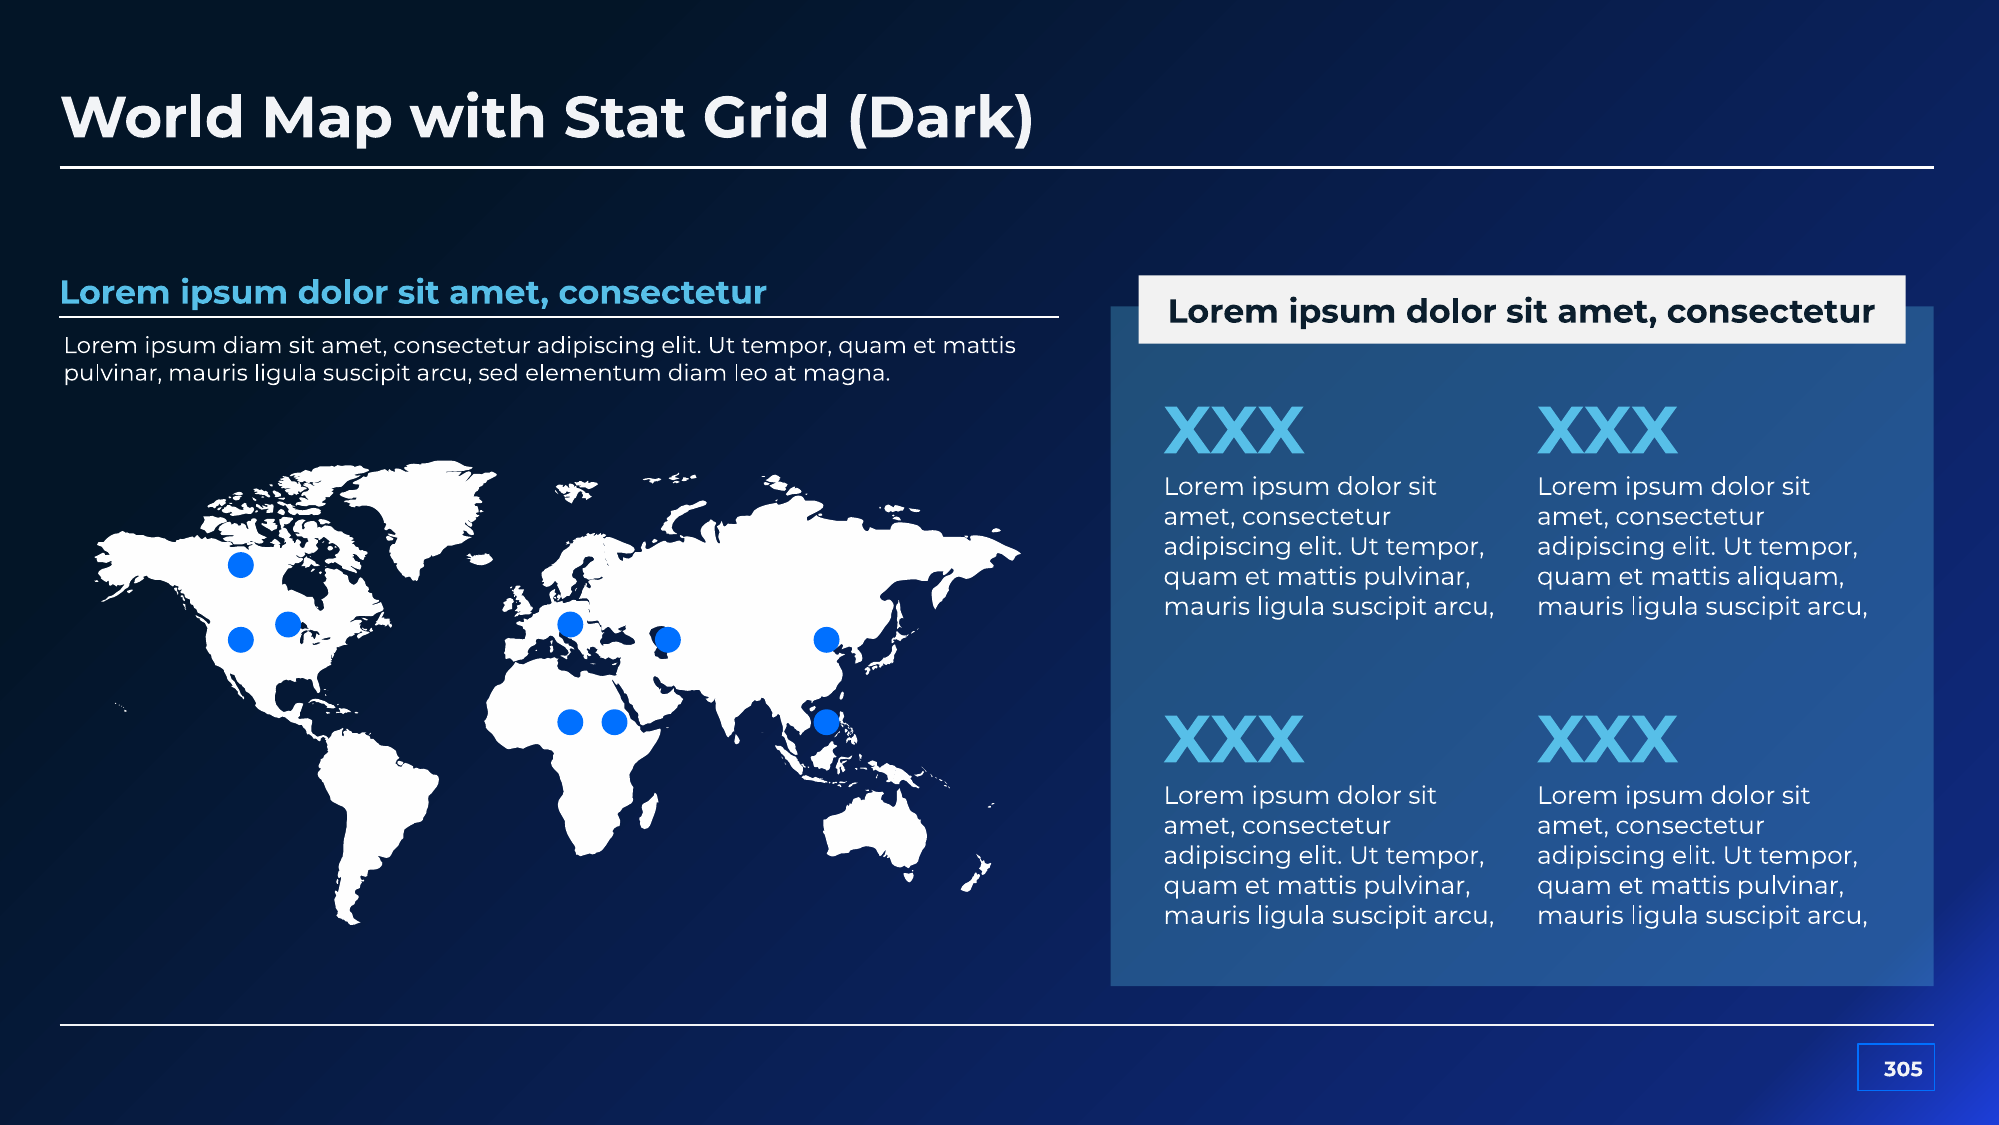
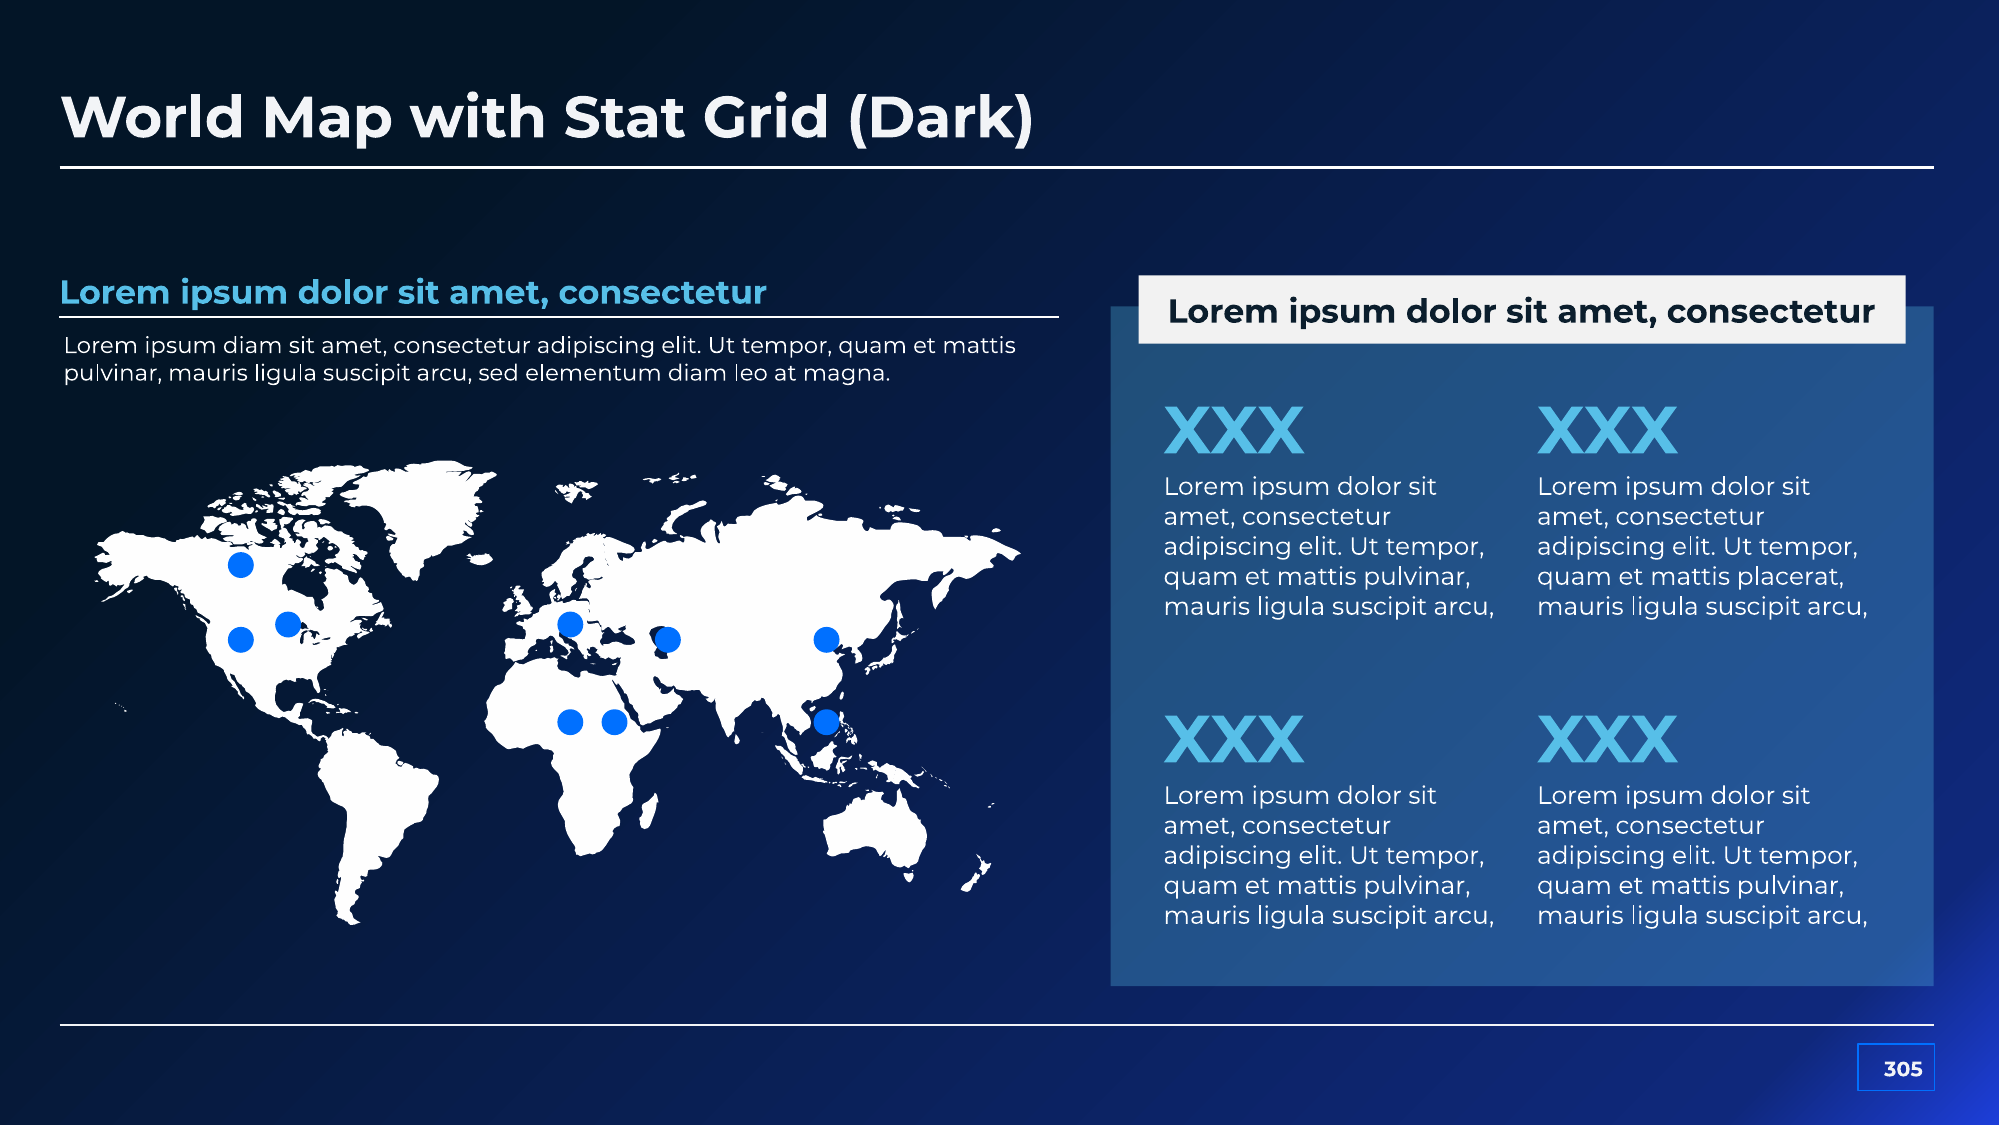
aliquam: aliquam -> placerat
